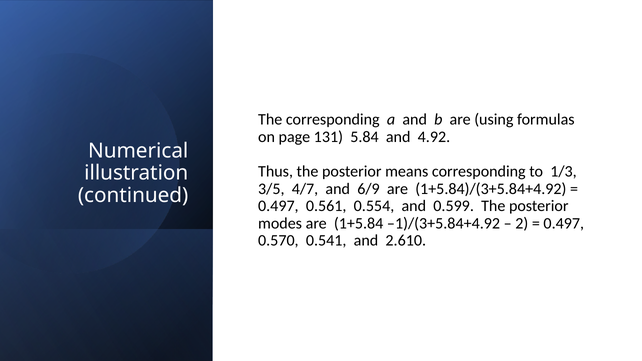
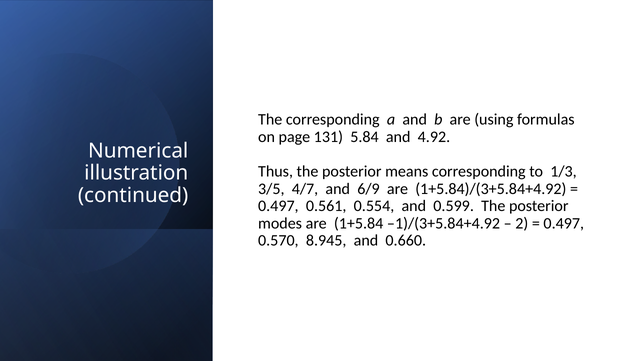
0.541: 0.541 -> 8.945
2.610: 2.610 -> 0.660
